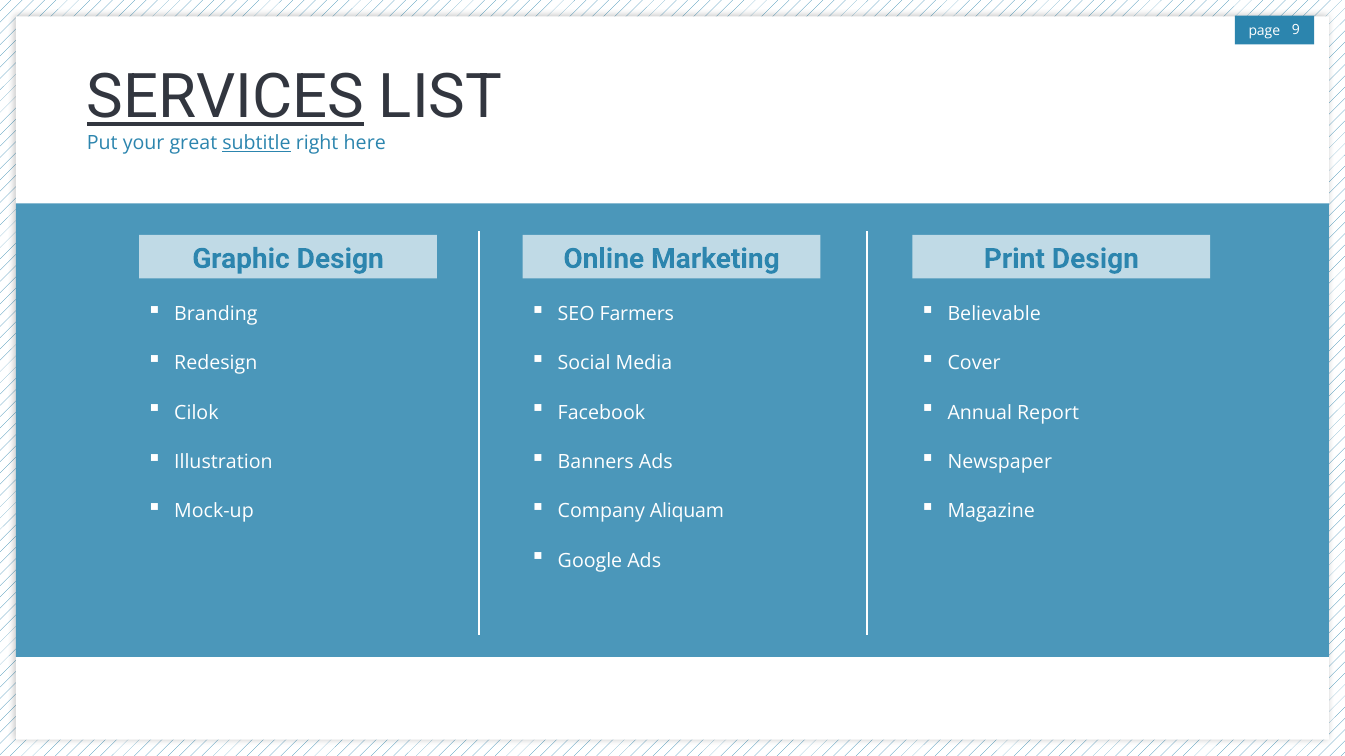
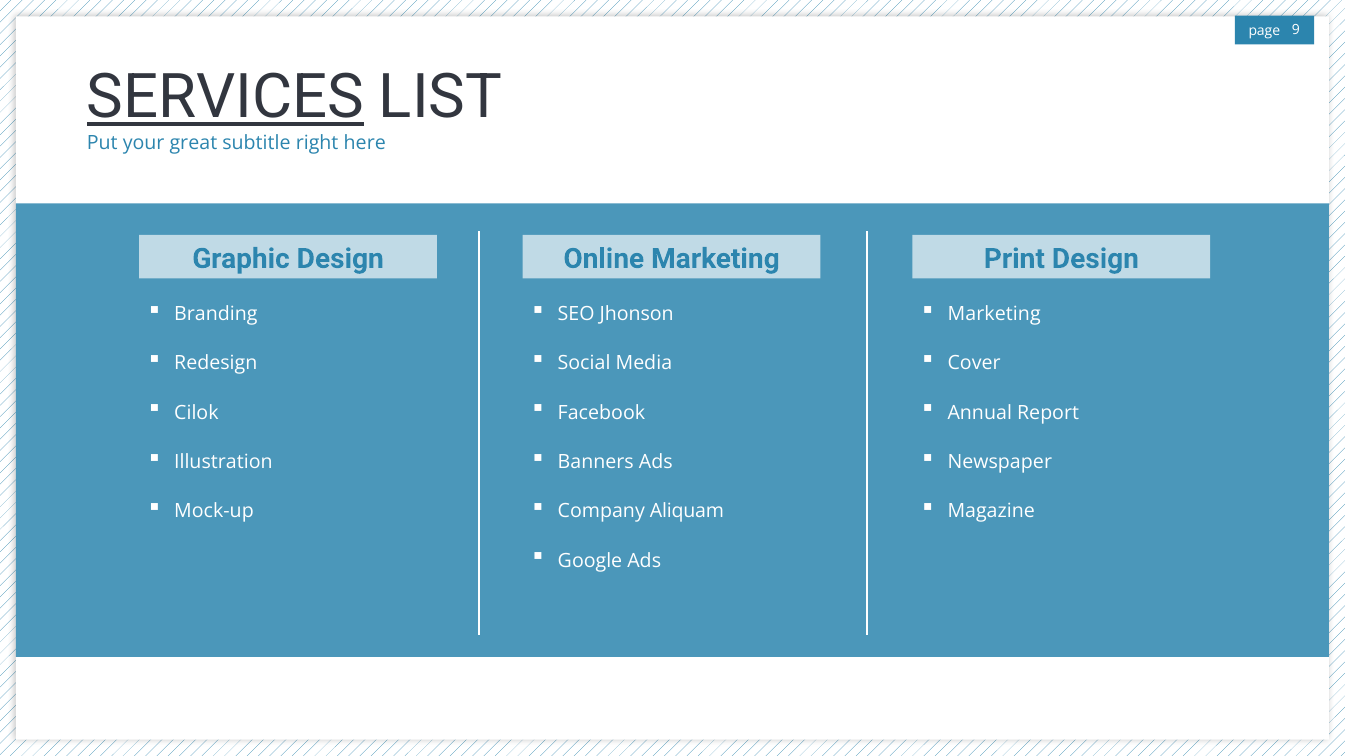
subtitle underline: present -> none
Farmers: Farmers -> Jhonson
Believable at (994, 314): Believable -> Marketing
